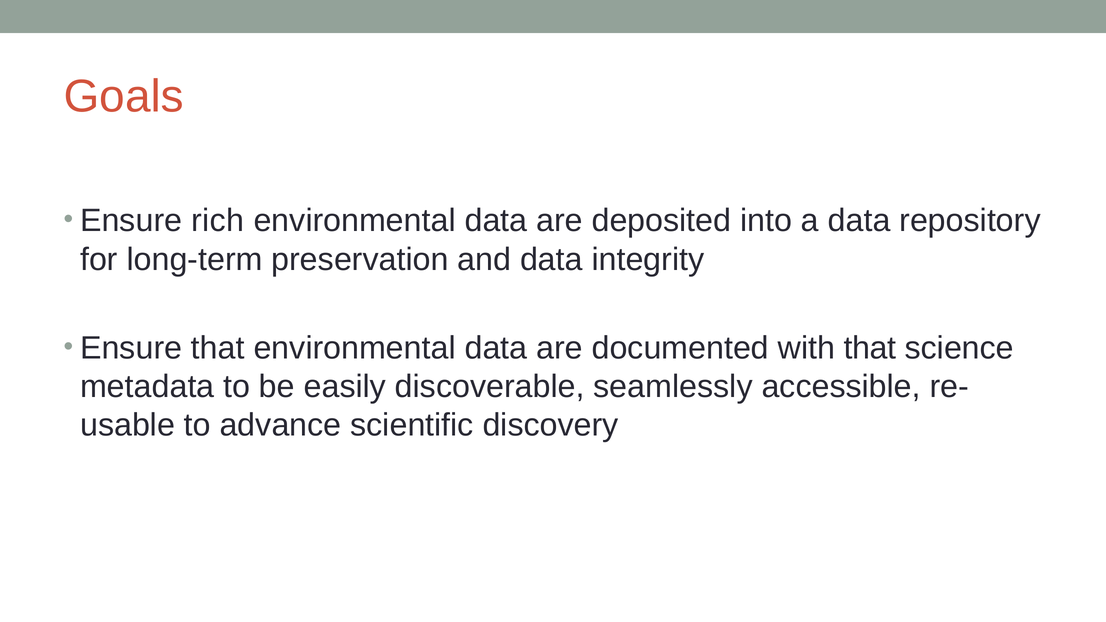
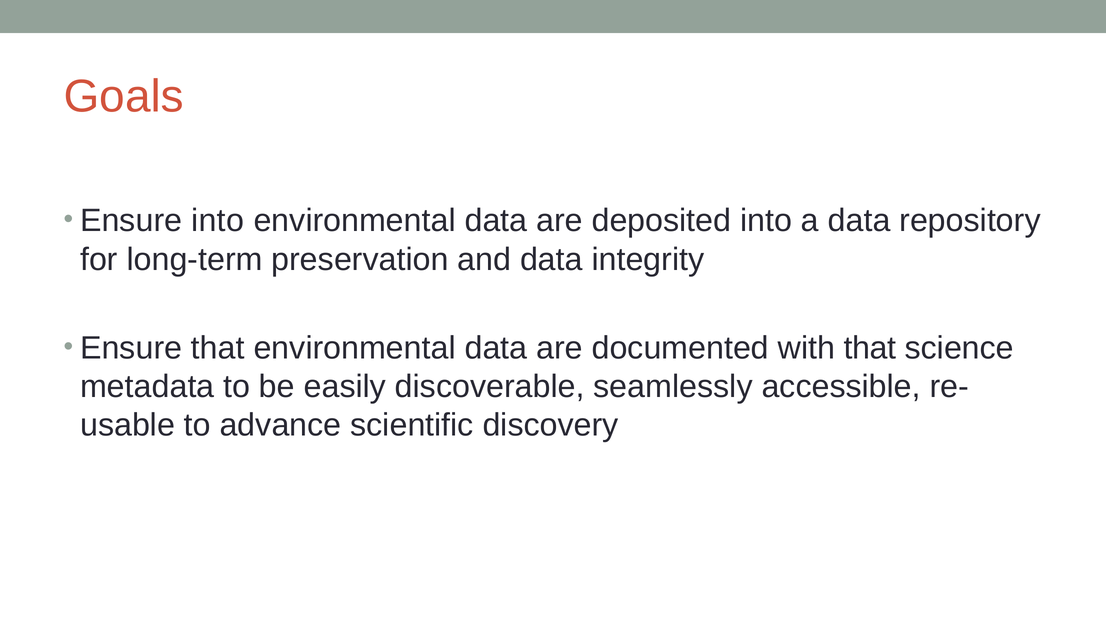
Ensure rich: rich -> into
